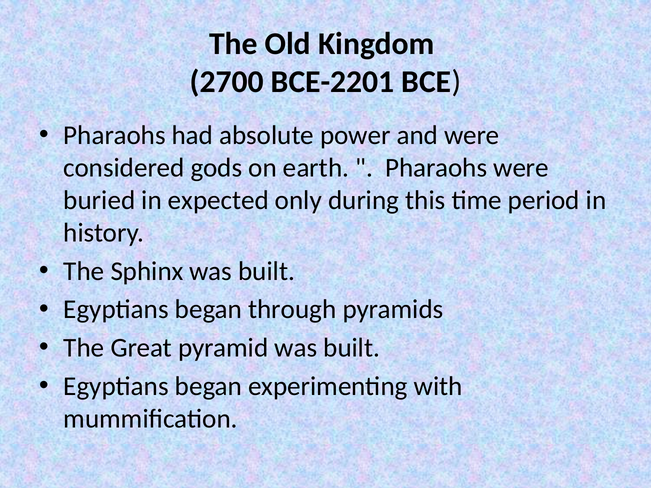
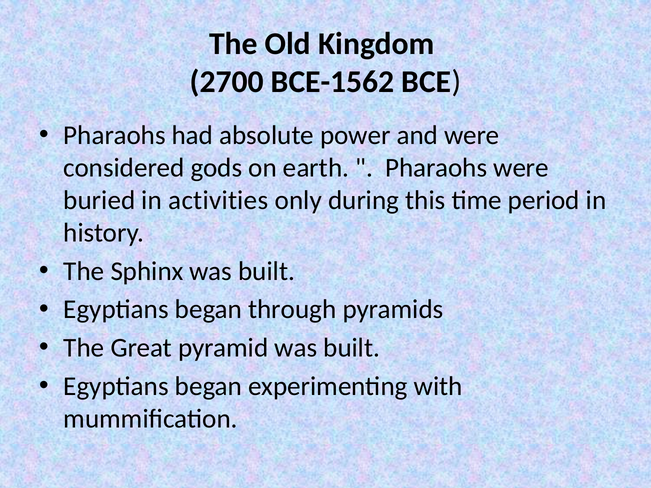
BCE-2201: BCE-2201 -> BCE-1562
expected: expected -> activities
